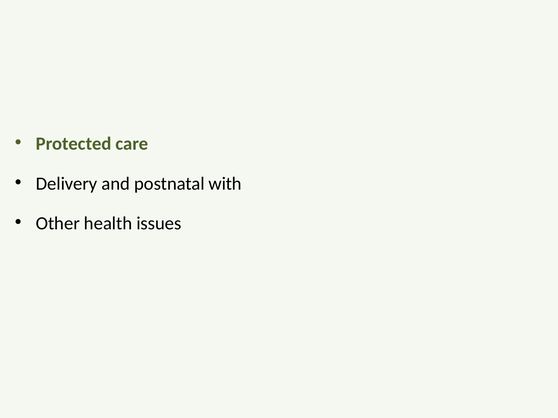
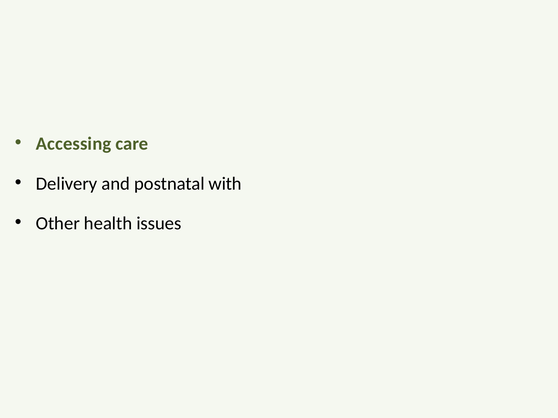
Protected: Protected -> Accessing
